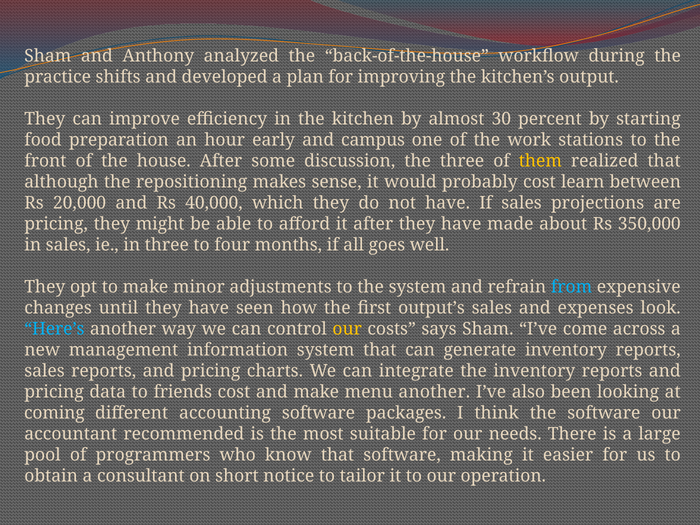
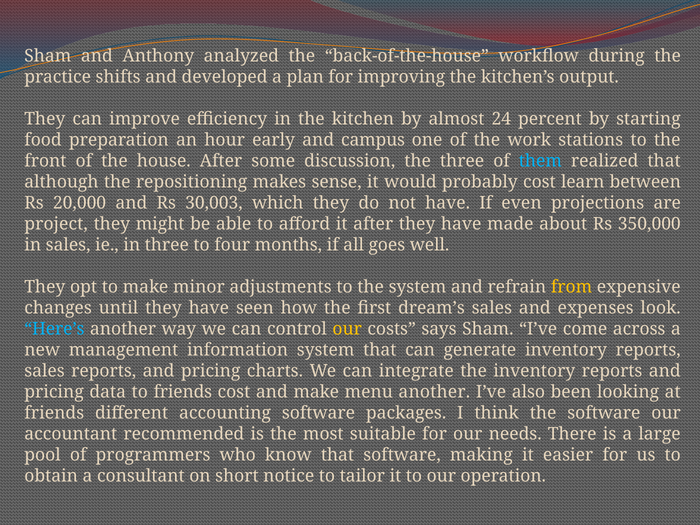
30: 30 -> 24
them colour: yellow -> light blue
40,000: 40,000 -> 30,003
If sales: sales -> even
pricing at (56, 224): pricing -> project
from colour: light blue -> yellow
output’s: output’s -> dream’s
coming at (54, 413): coming -> friends
